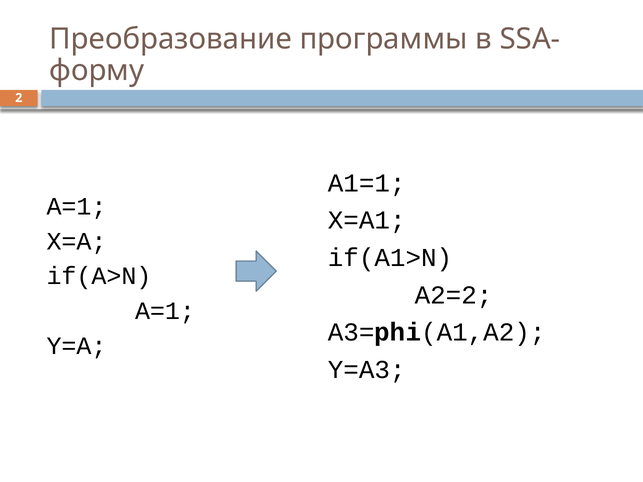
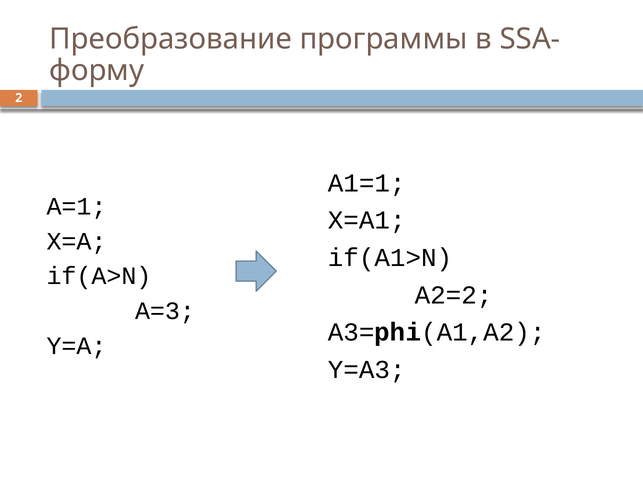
A=1 at (165, 311): A=1 -> A=3
